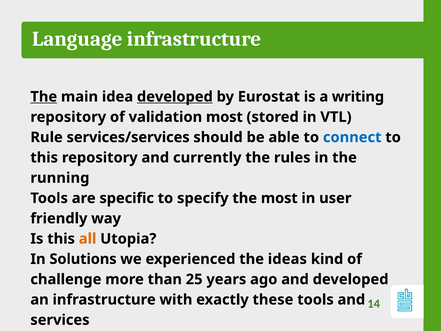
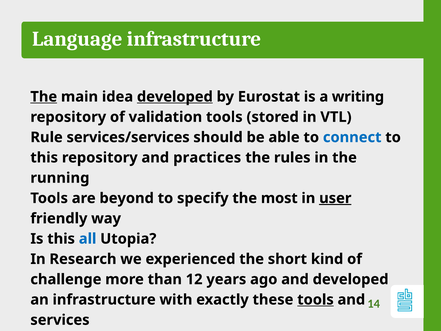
validation most: most -> tools
currently: currently -> practices
specific: specific -> beyond
user underline: none -> present
all colour: orange -> blue
Solutions: Solutions -> Research
ideas: ideas -> short
25: 25 -> 12
tools at (315, 299) underline: none -> present
